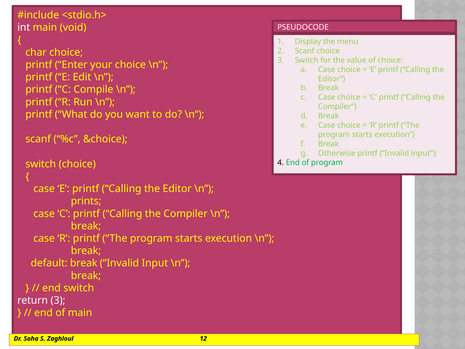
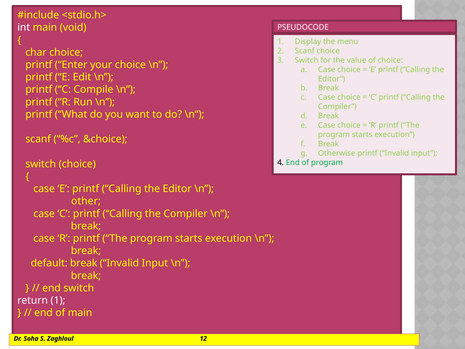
prints: prints -> other
return 3: 3 -> 1
